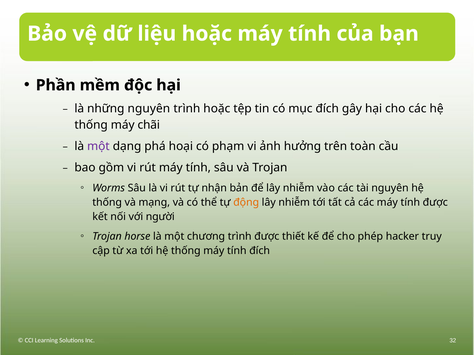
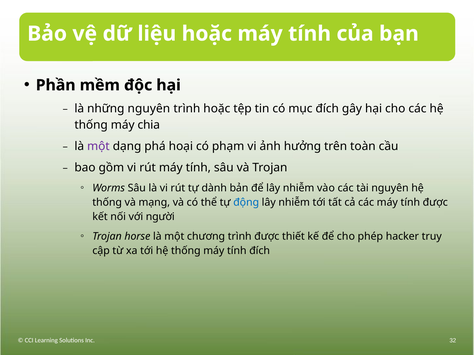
chãi: chãi -> chia
nhận: nhận -> dành
động colour: orange -> blue
